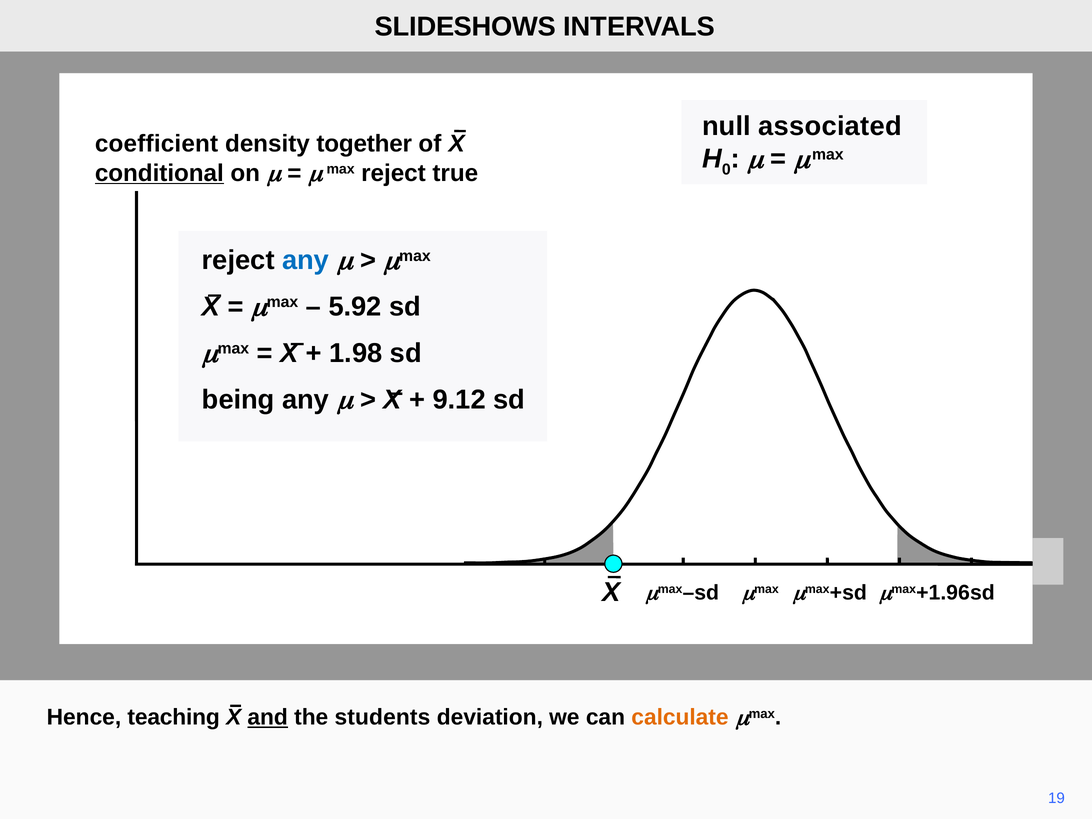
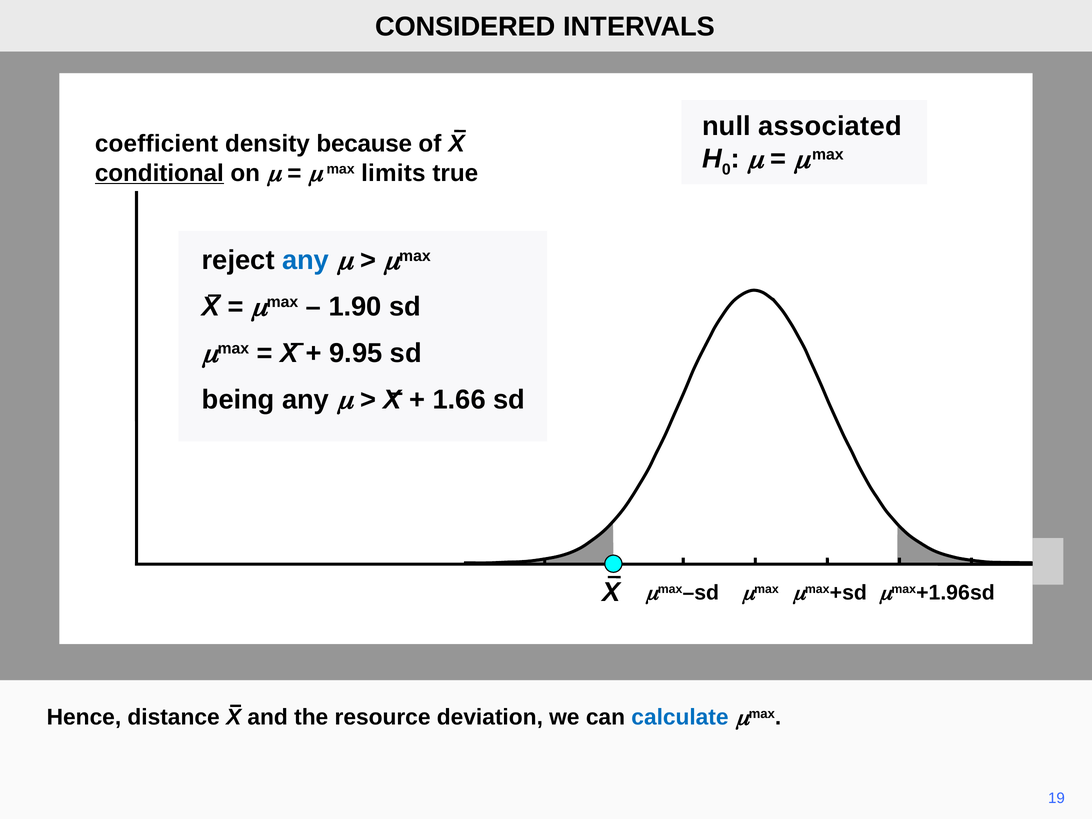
SLIDESHOWS: SLIDESHOWS -> CONSIDERED
together: together -> because
max reject: reject -> limits
5.92: 5.92 -> 1.90
1.98: 1.98 -> 9.95
9.12: 9.12 -> 1.66
teaching: teaching -> distance
and underline: present -> none
students: students -> resource
calculate colour: orange -> blue
